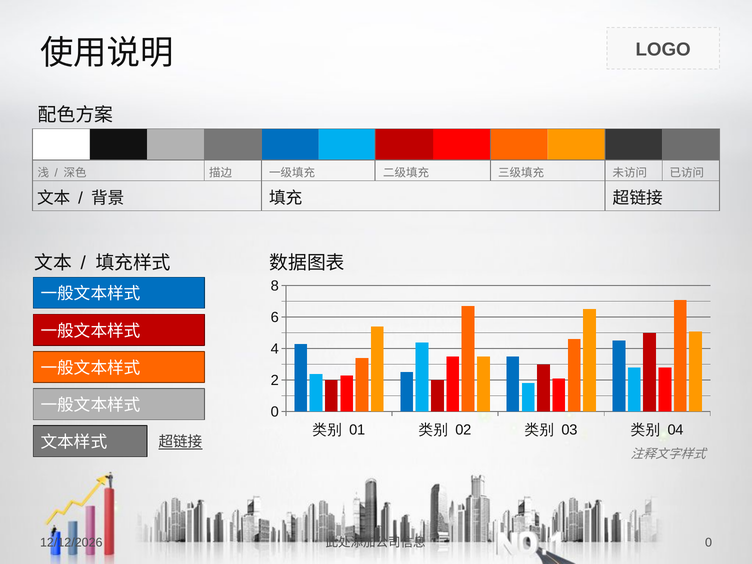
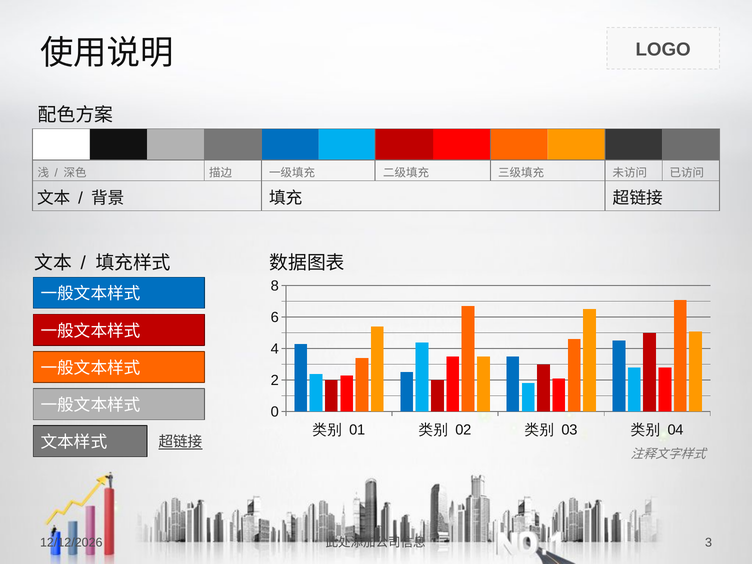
0 at (709, 543): 0 -> 3
